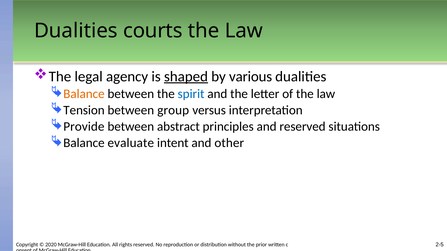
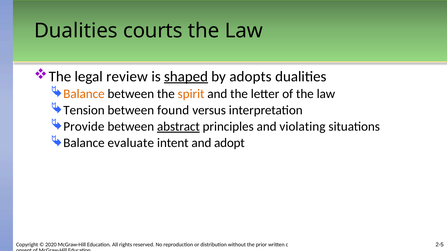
agency: agency -> review
various: various -> adopts
spirit colour: blue -> orange
group: group -> found
abstract underline: none -> present
and reserved: reserved -> violating
other: other -> adopt
